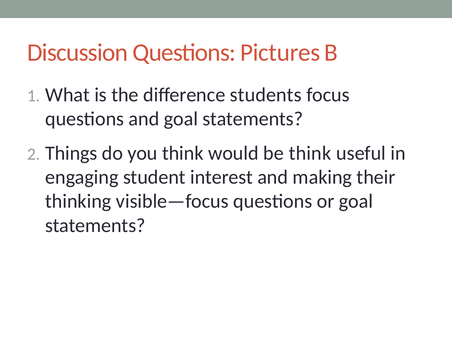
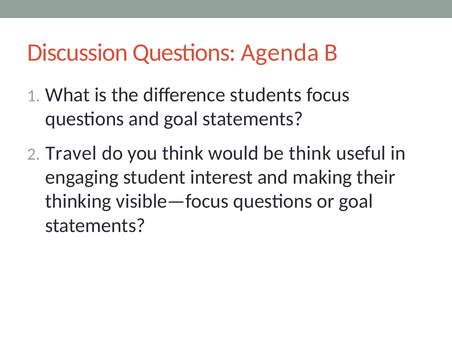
Pictures: Pictures -> Agenda
Things: Things -> Travel
